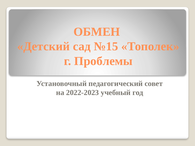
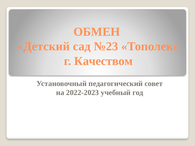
№15: №15 -> №23
Проблемы: Проблемы -> Качеством
